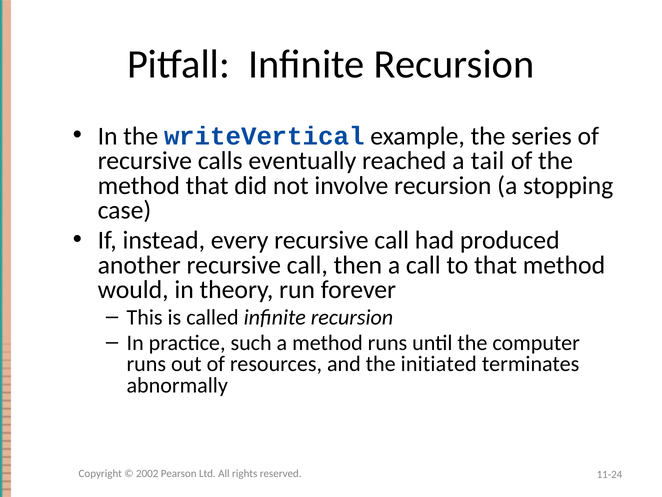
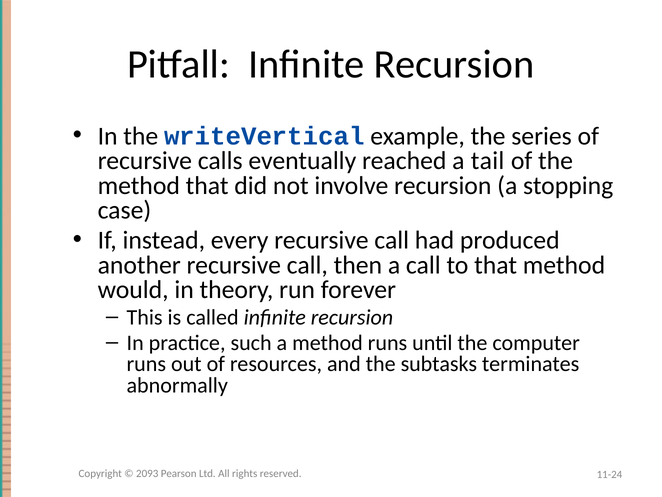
initiated: initiated -> subtasks
2002: 2002 -> 2093
